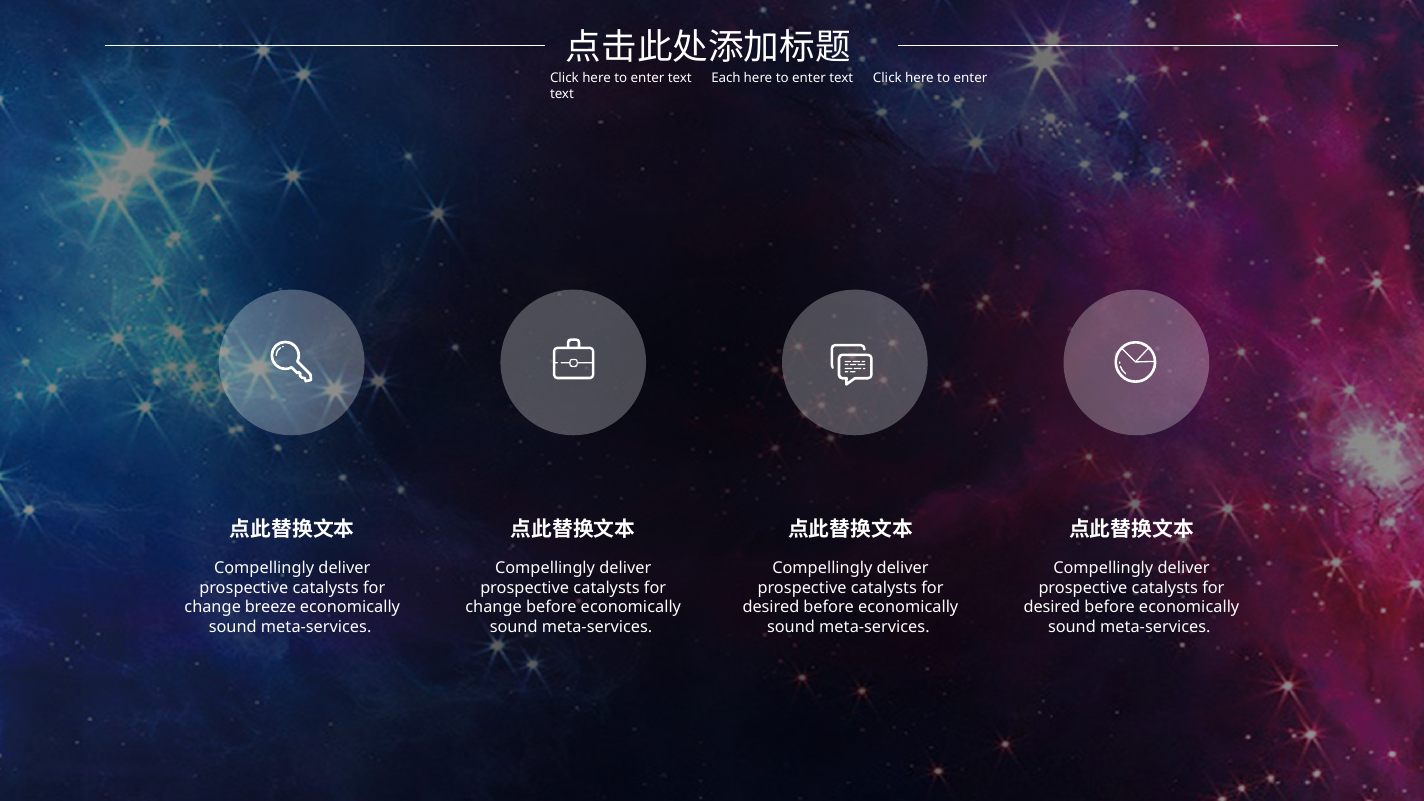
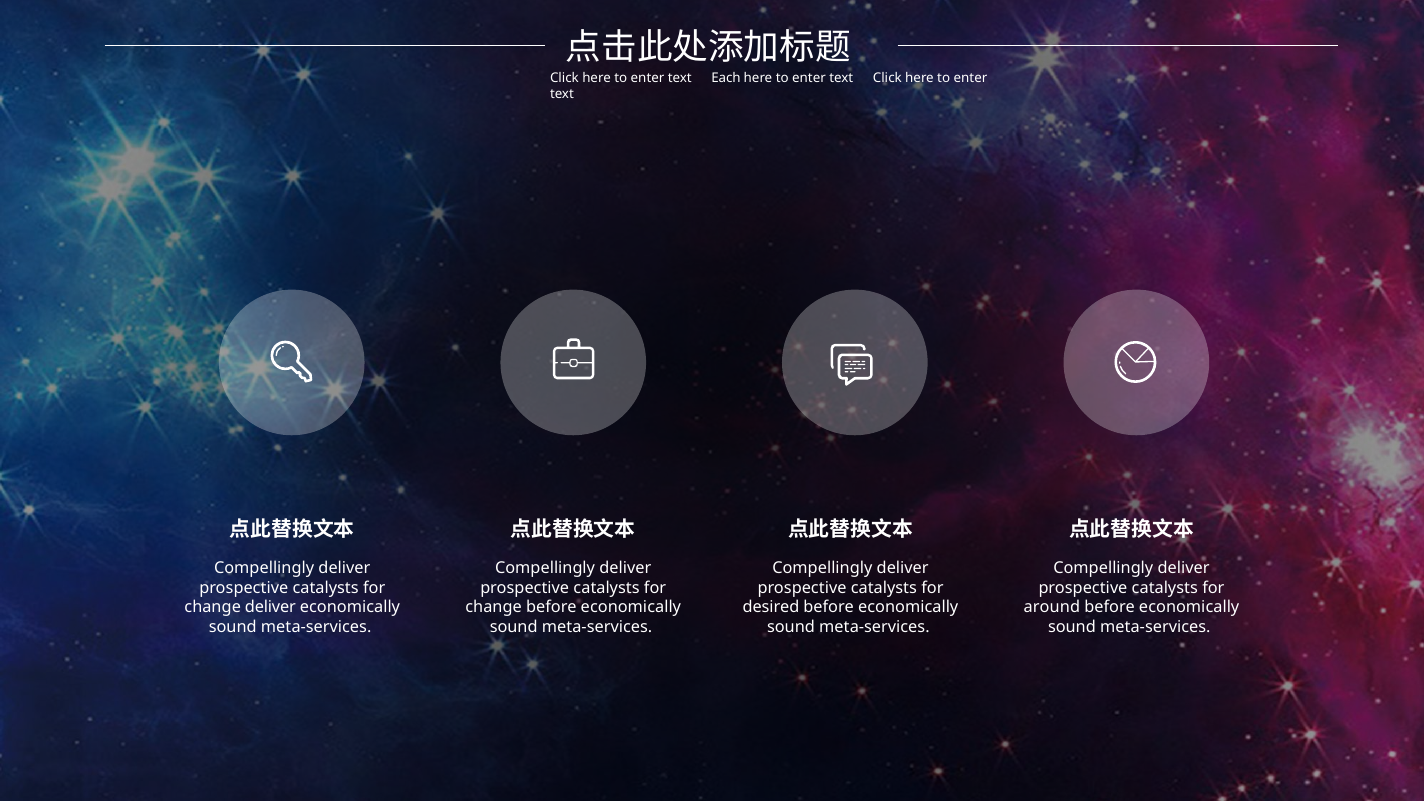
change breeze: breeze -> deliver
desired at (1052, 607): desired -> around
